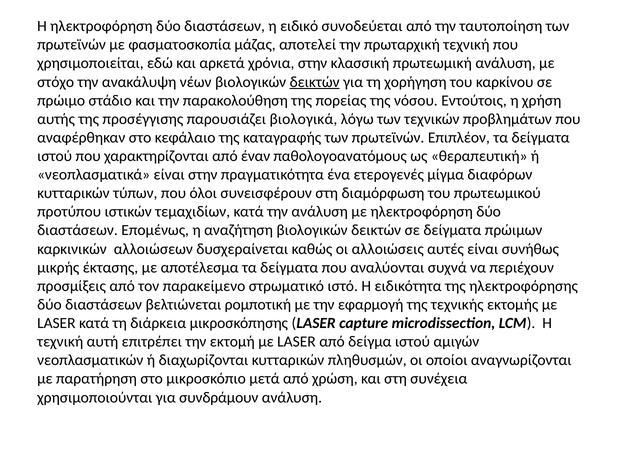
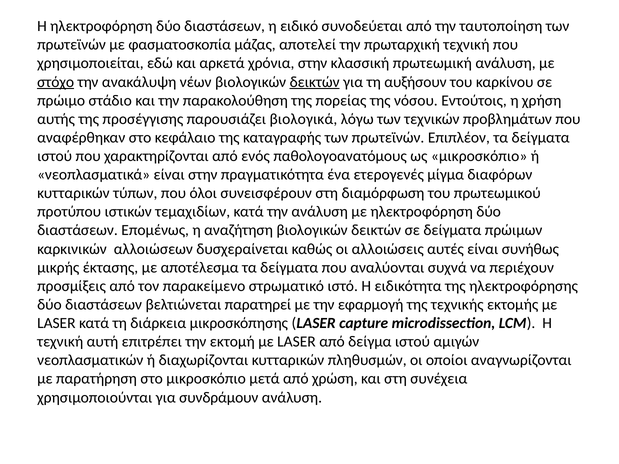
στόχο underline: none -> present
χορήγηση: χορήγηση -> αυξήσουν
έναν: έναν -> ενός
ως θεραπευτική: θεραπευτική -> μικροσκόπιο
ρομποτική: ρομποτική -> παρατηρεί
